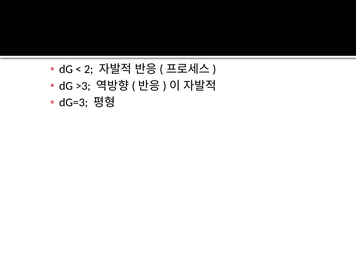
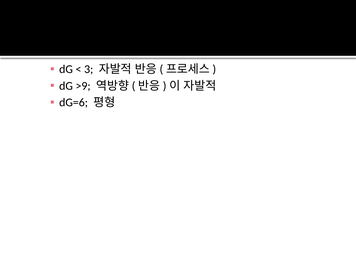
2: 2 -> 3
>3: >3 -> >9
dG=3: dG=3 -> dG=6
